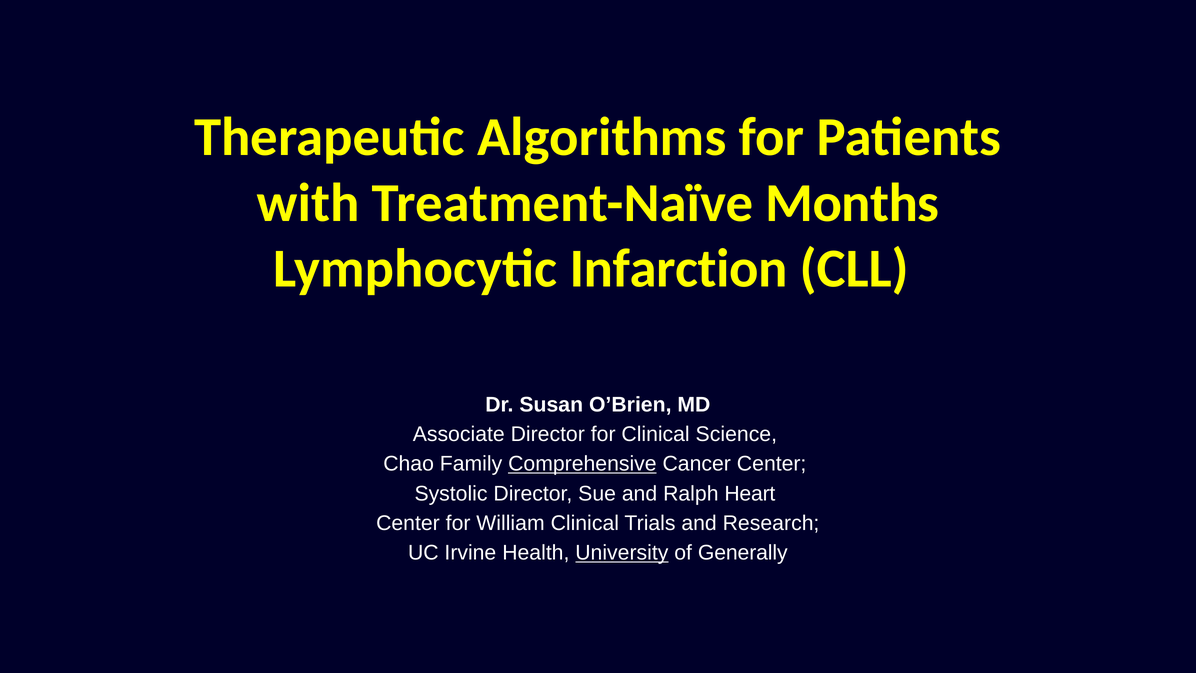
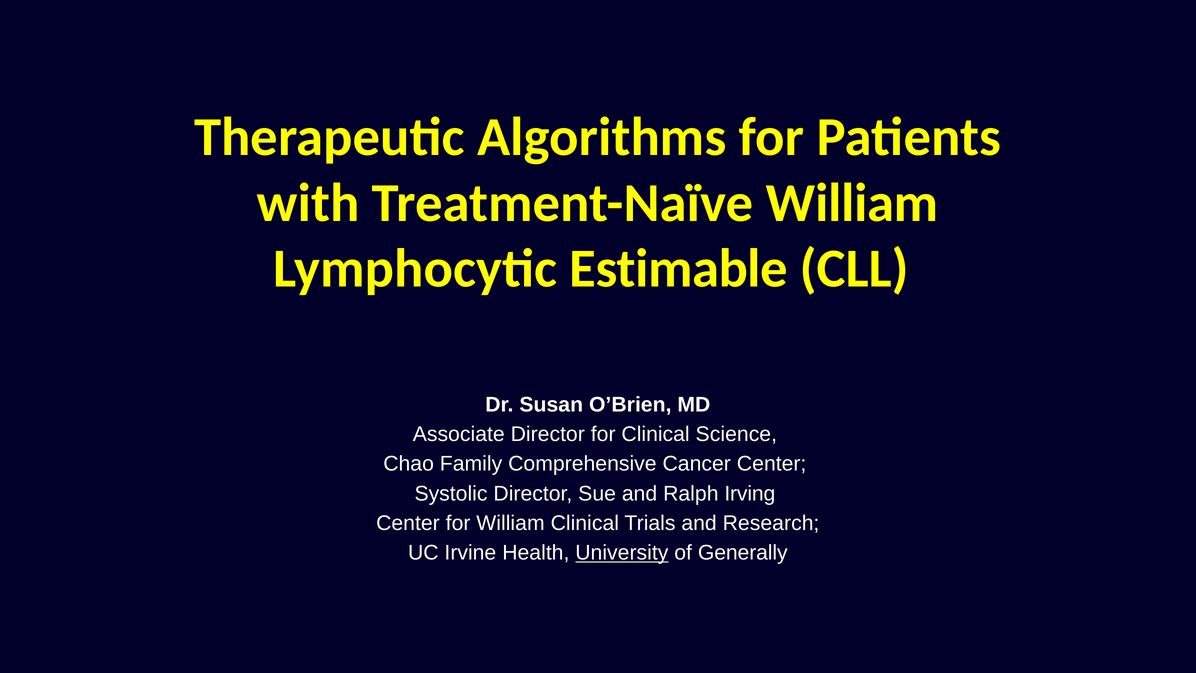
Treatment-Naïve Months: Months -> William
Infarction: Infarction -> Estimable
Comprehensive underline: present -> none
Heart: Heart -> Irving
